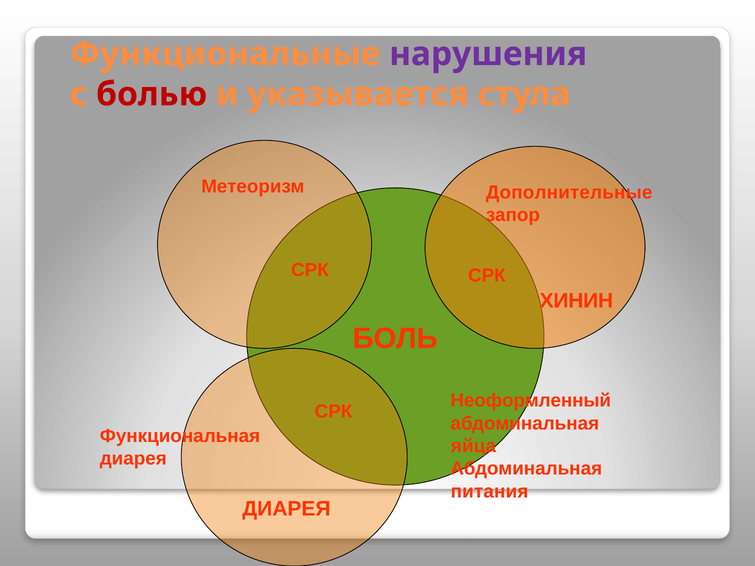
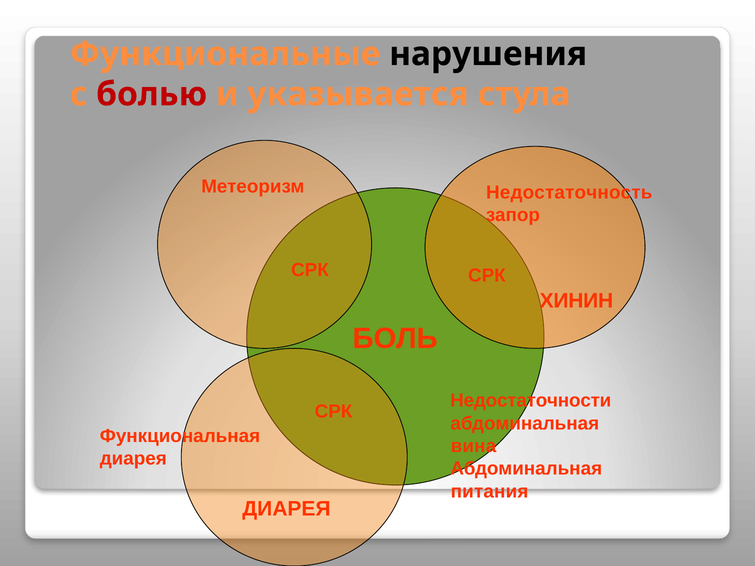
нарушения colour: purple -> black
Дополнительные: Дополнительные -> Недостаточность
Неоформленный: Неоформленный -> Недостаточности
яйца: яйца -> вина
